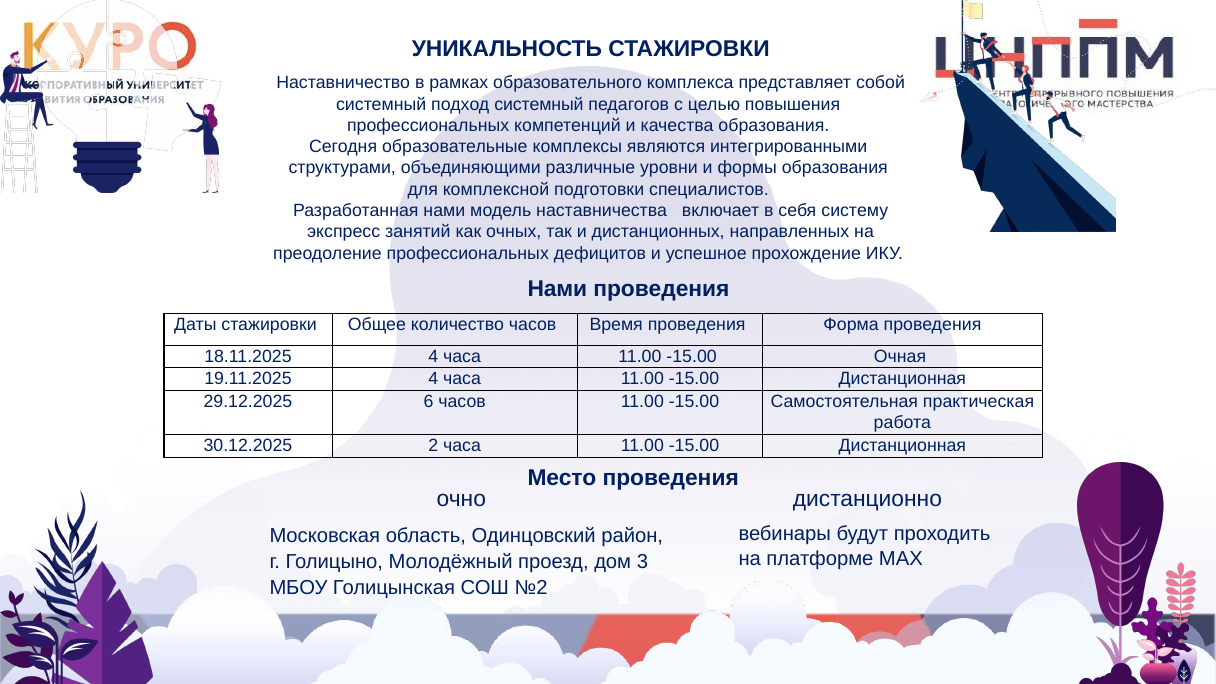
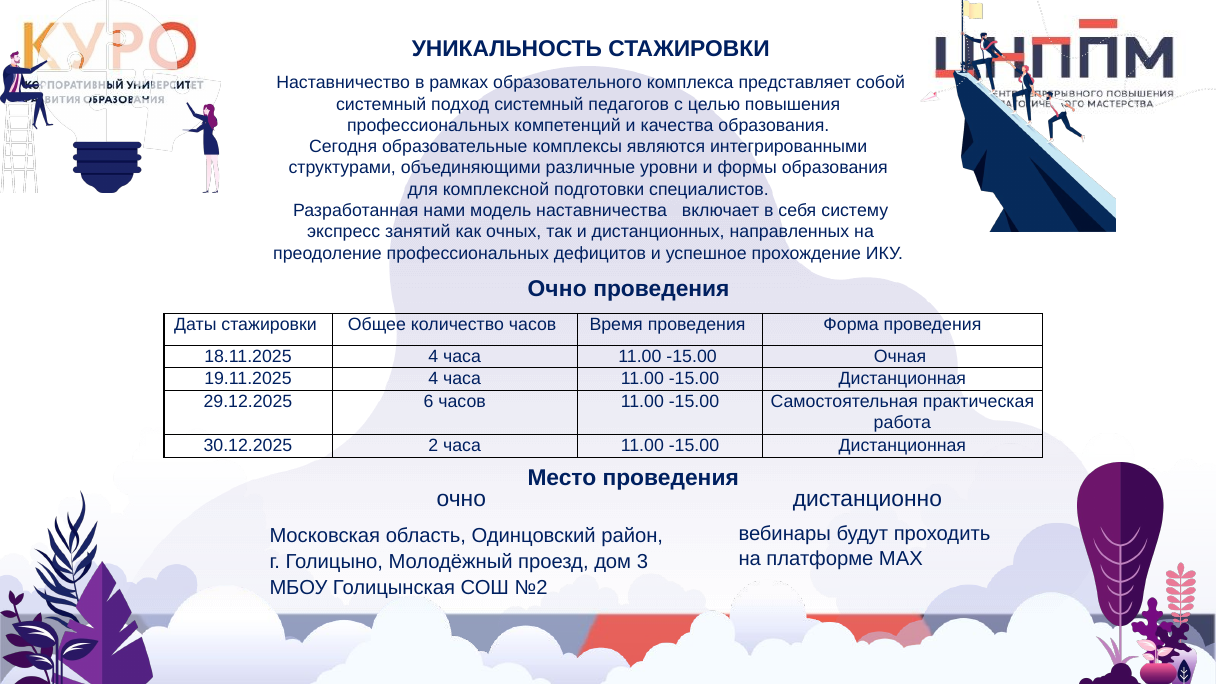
Нами at (557, 289): Нами -> Очно
